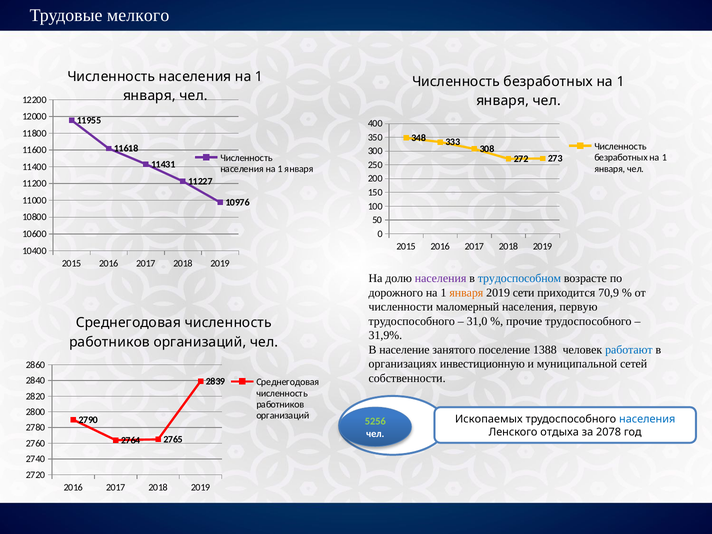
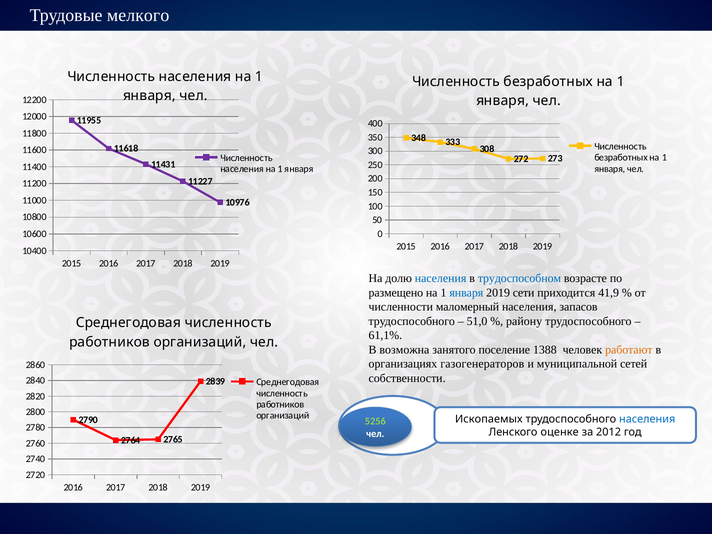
населения at (441, 278) colour: purple -> blue
дорожного: дорожного -> размещено
января at (466, 293) colour: orange -> blue
70,9: 70,9 -> 41,9
первую: первую -> запасов
31,0: 31,0 -> 51,0
прочие: прочие -> району
31,9%: 31,9% -> 61,1%
население: население -> возможна
работают colour: blue -> orange
инвестиционную: инвестиционную -> газогенераторов
отдыха: отдыха -> оценке
2078: 2078 -> 2012
